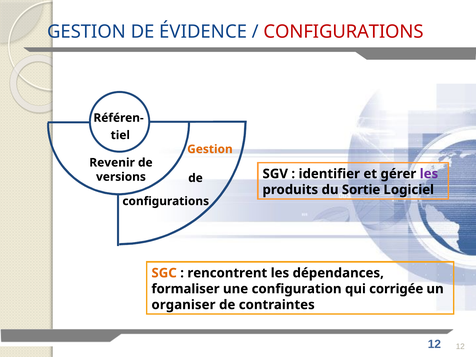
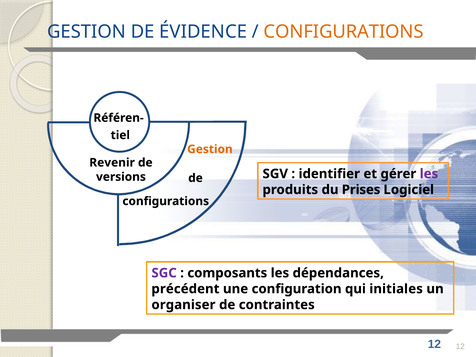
CONFIGURATIONS at (344, 32) colour: red -> orange
Sortie: Sortie -> Prises
SGC colour: orange -> purple
rencontrent: rencontrent -> composants
formaliser: formaliser -> précédent
corrigée: corrigée -> initiales
